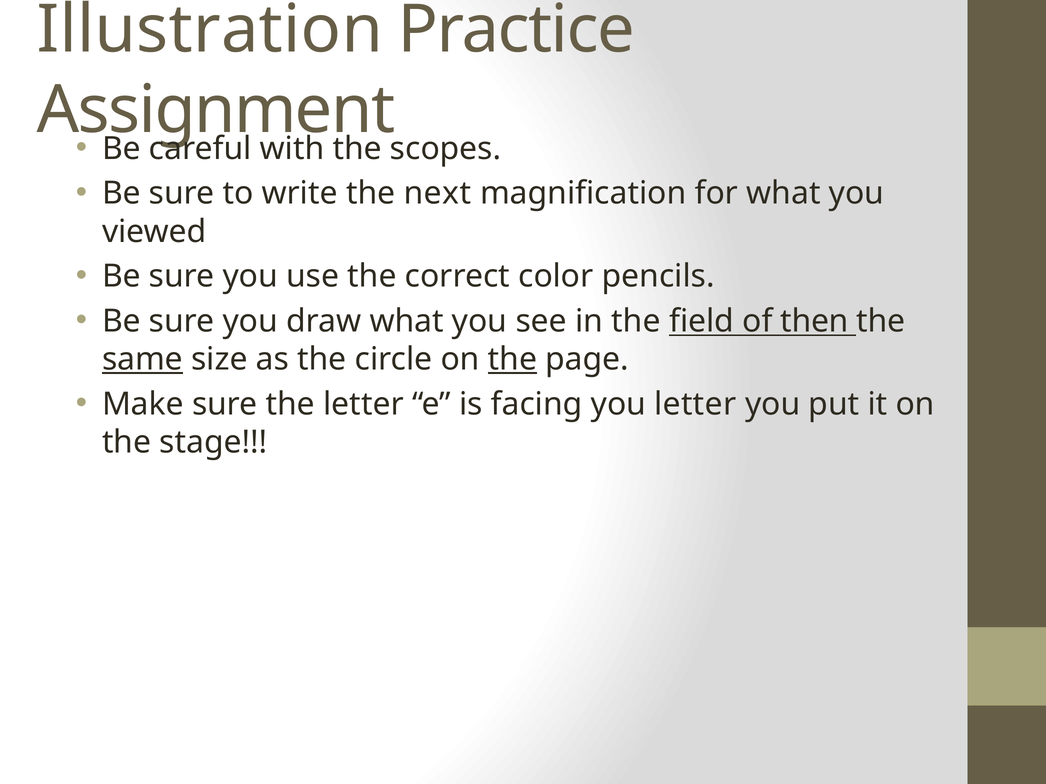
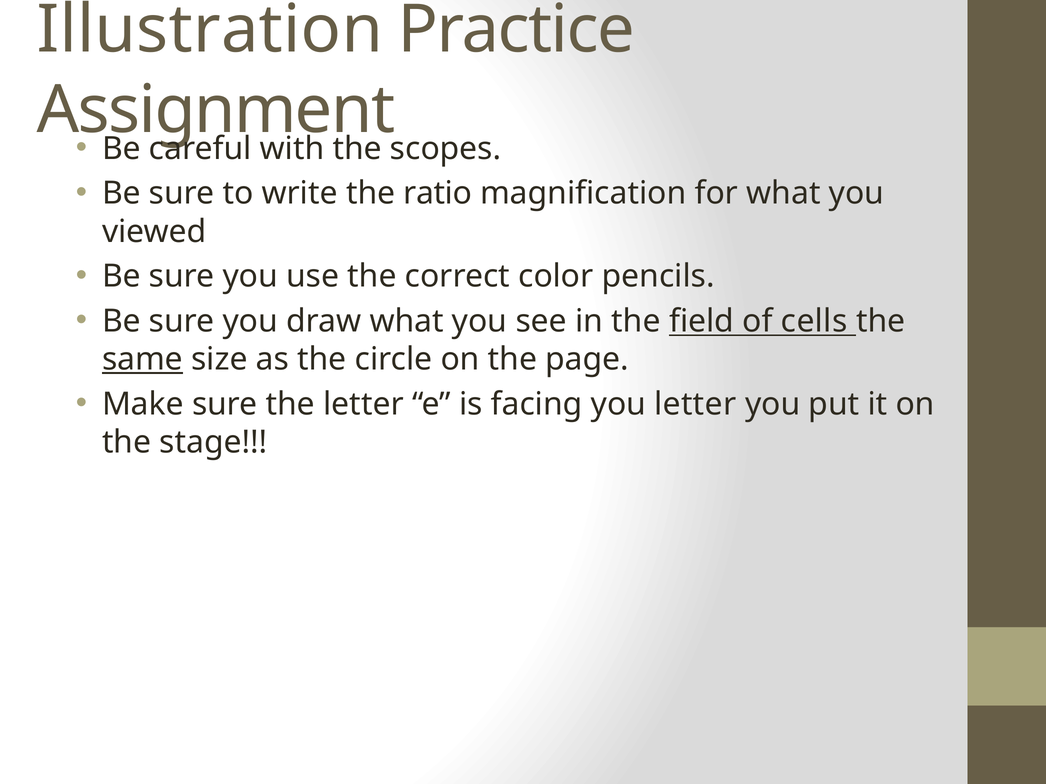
next: next -> ratio
then: then -> cells
the at (512, 360) underline: present -> none
